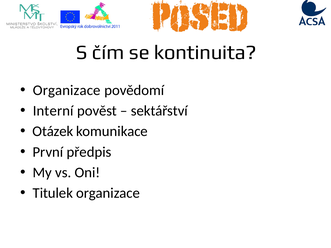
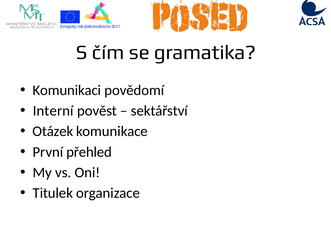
kontinuita: kontinuita -> gramatika
Organizace at (67, 90): Organizace -> Komunikaci
předpis: předpis -> přehled
